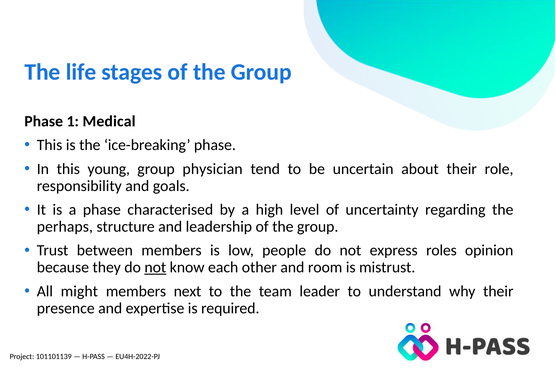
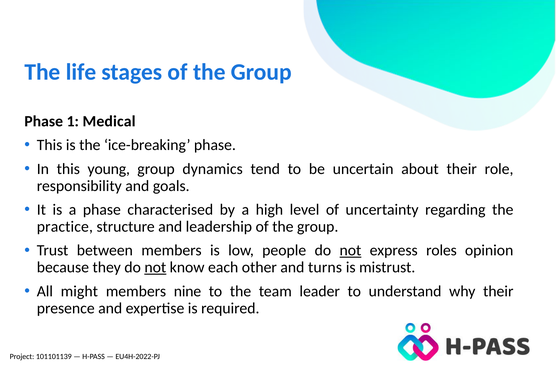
physician: physician -> dynamics
perhaps: perhaps -> practice
not at (350, 250) underline: none -> present
room: room -> turns
next: next -> nine
